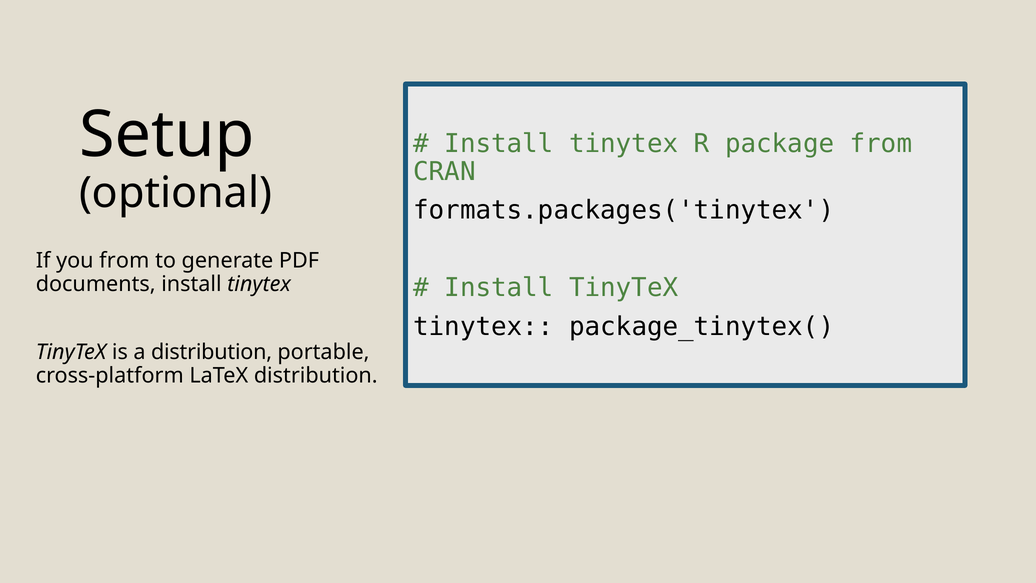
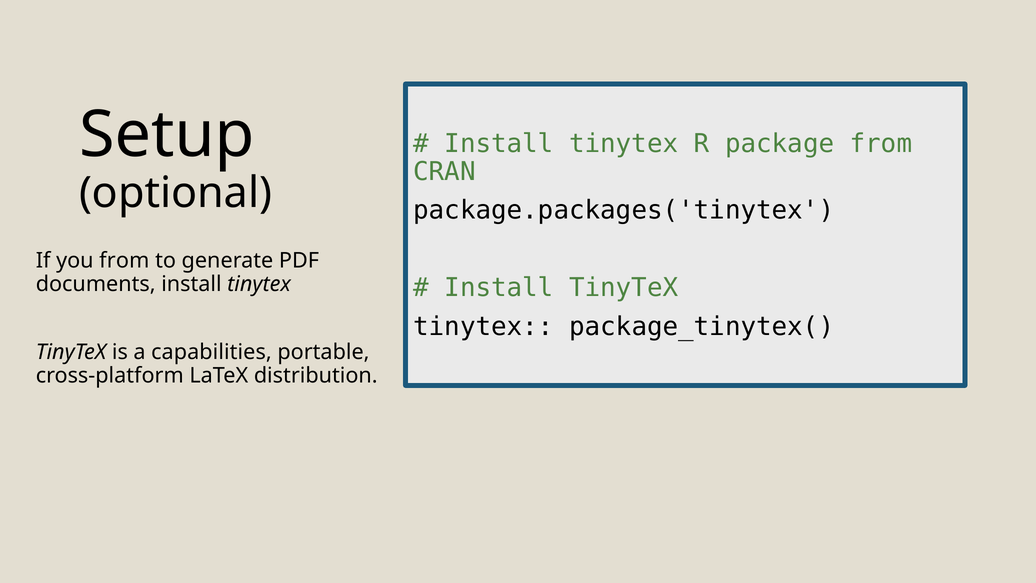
formats.packages('tinytex: formats.packages('tinytex -> package.packages('tinytex
a distribution: distribution -> capabilities
